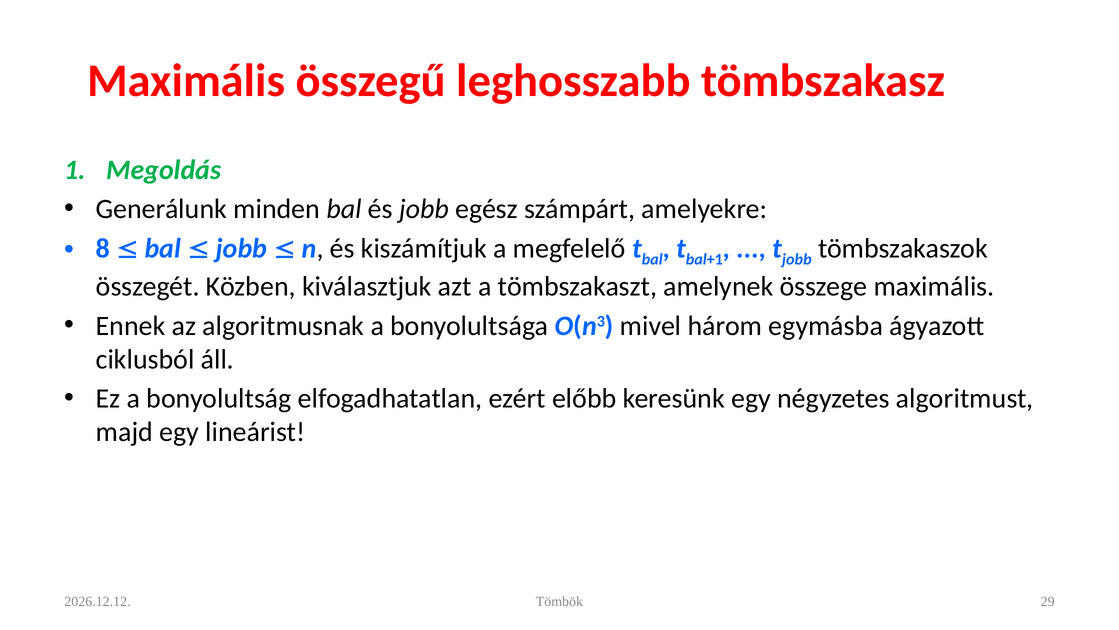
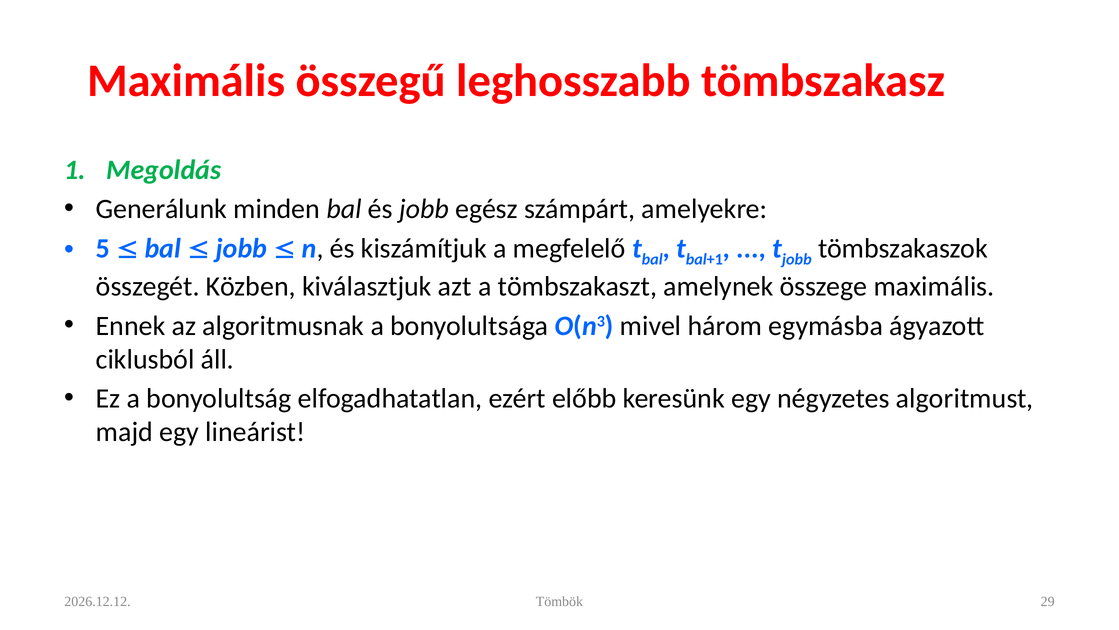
8: 8 -> 5
